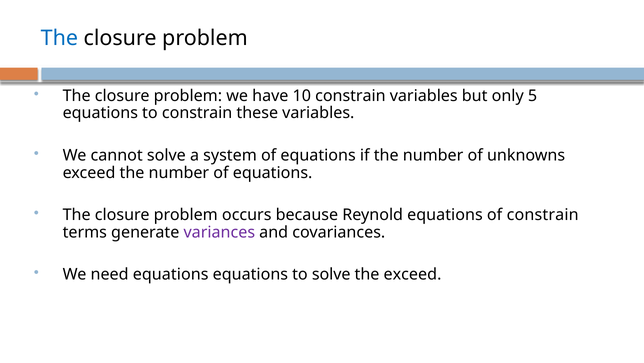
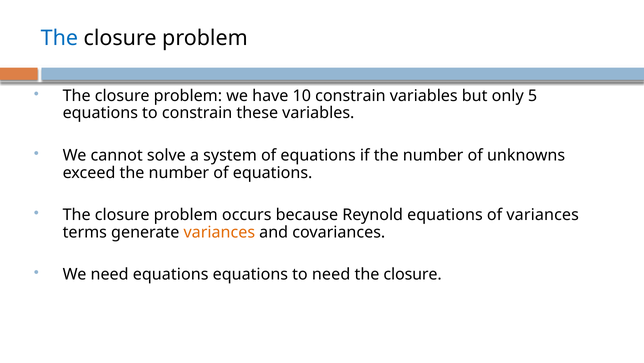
of constrain: constrain -> variances
variances at (219, 232) colour: purple -> orange
to solve: solve -> need
exceed at (412, 274): exceed -> closure
